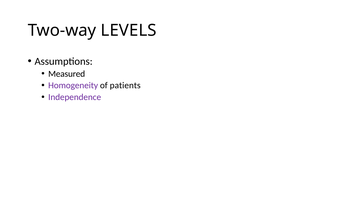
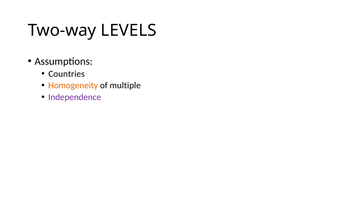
Measured: Measured -> Countries
Homogeneity colour: purple -> orange
patients: patients -> multiple
